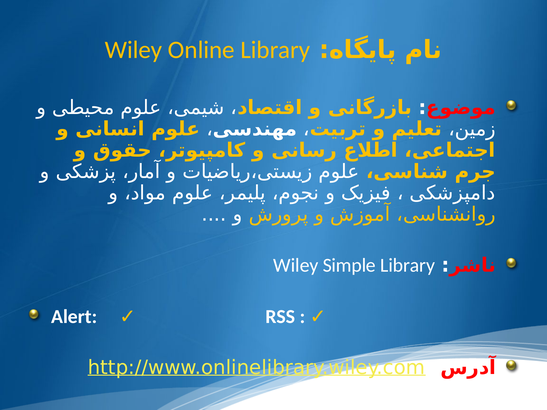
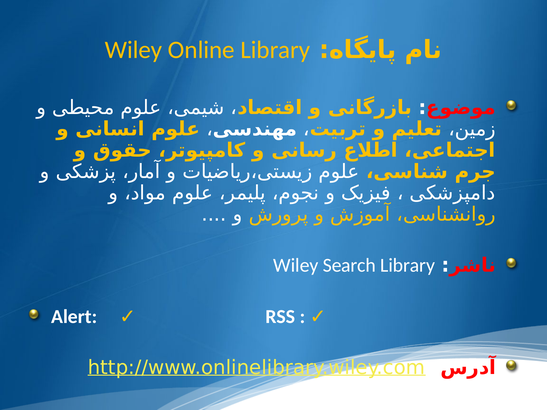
Simple: Simple -> Search
